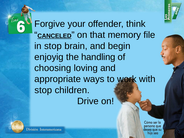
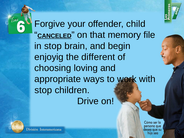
think: think -> child
handling: handling -> different
